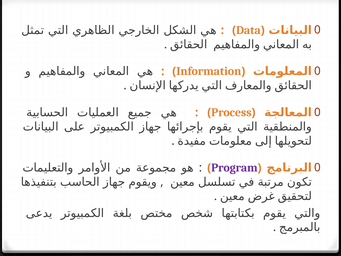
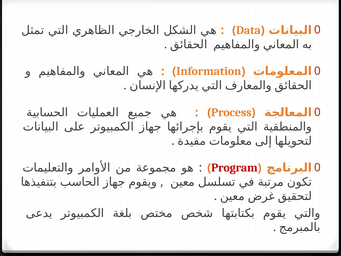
Program colour: purple -> red
